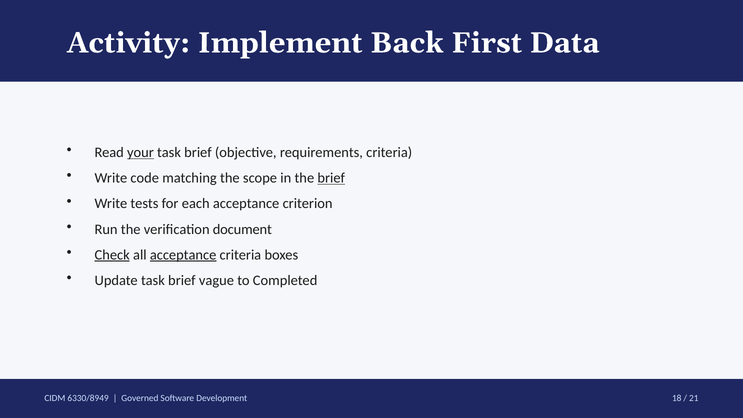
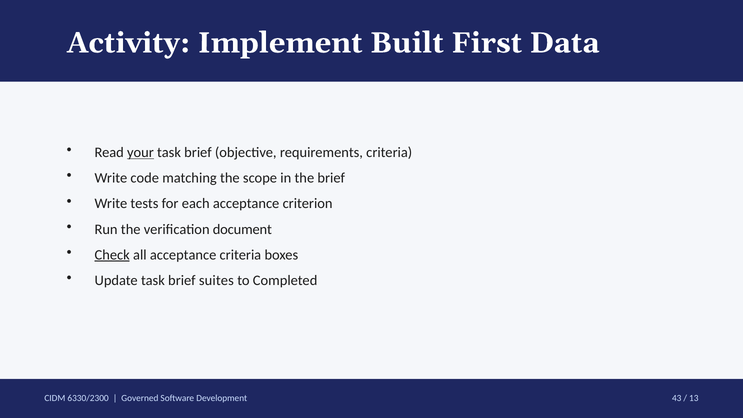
Back: Back -> Built
brief at (331, 178) underline: present -> none
acceptance at (183, 255) underline: present -> none
vague: vague -> suites
6330/8949: 6330/8949 -> 6330/2300
18: 18 -> 43
21: 21 -> 13
